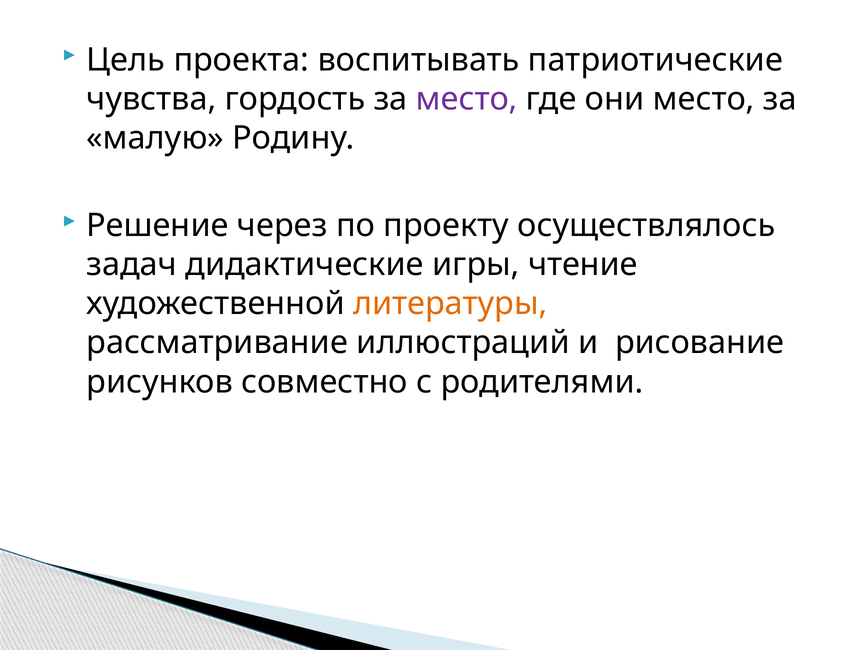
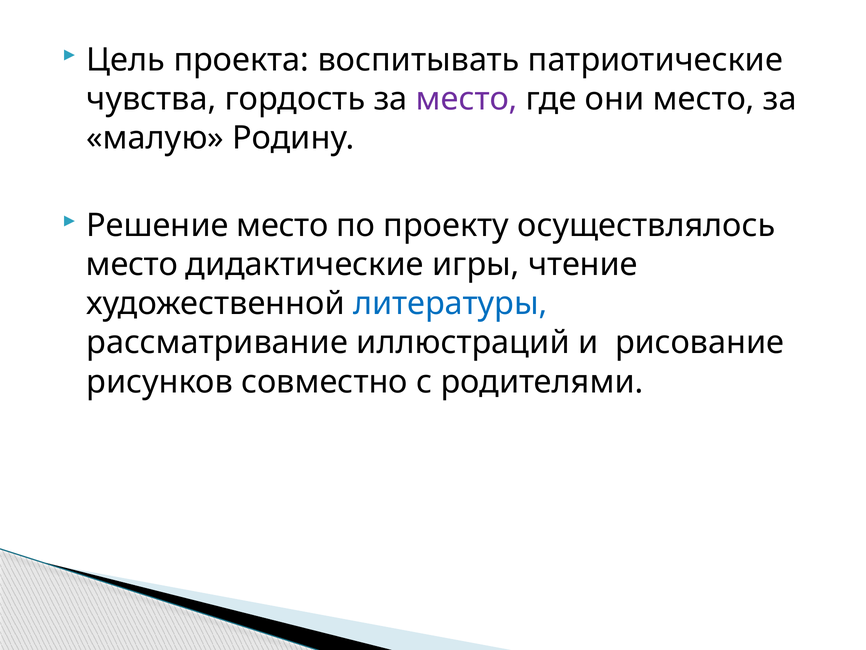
Решение через: через -> место
задач at (132, 264): задач -> место
литературы colour: orange -> blue
